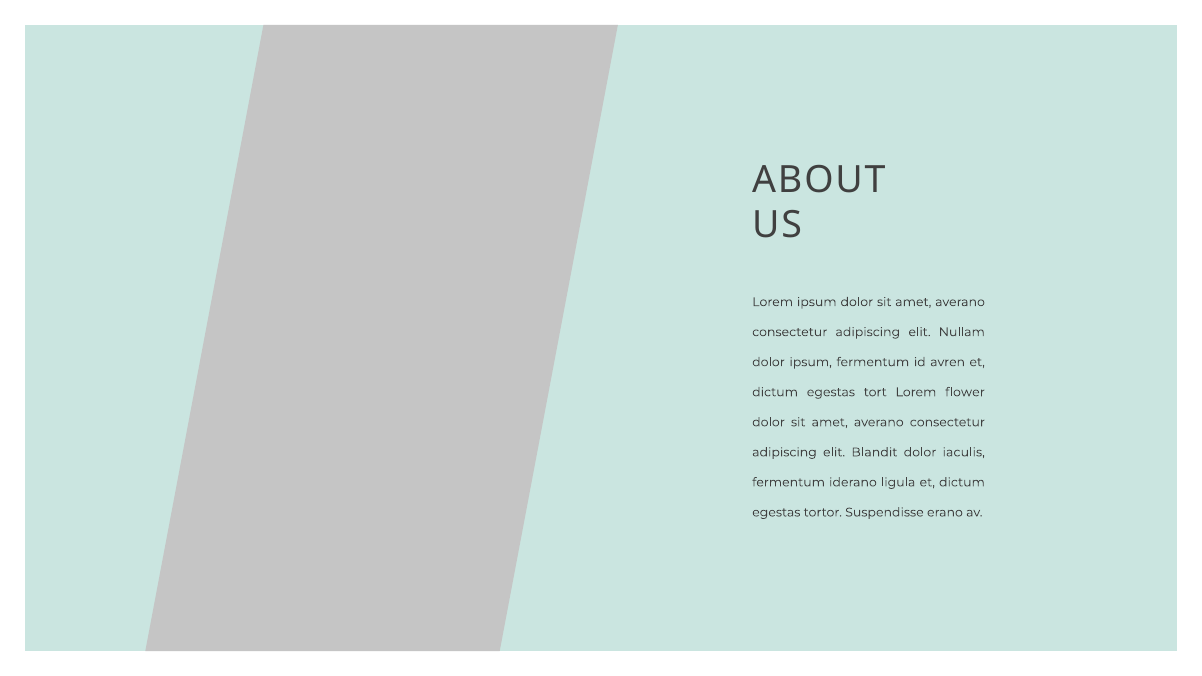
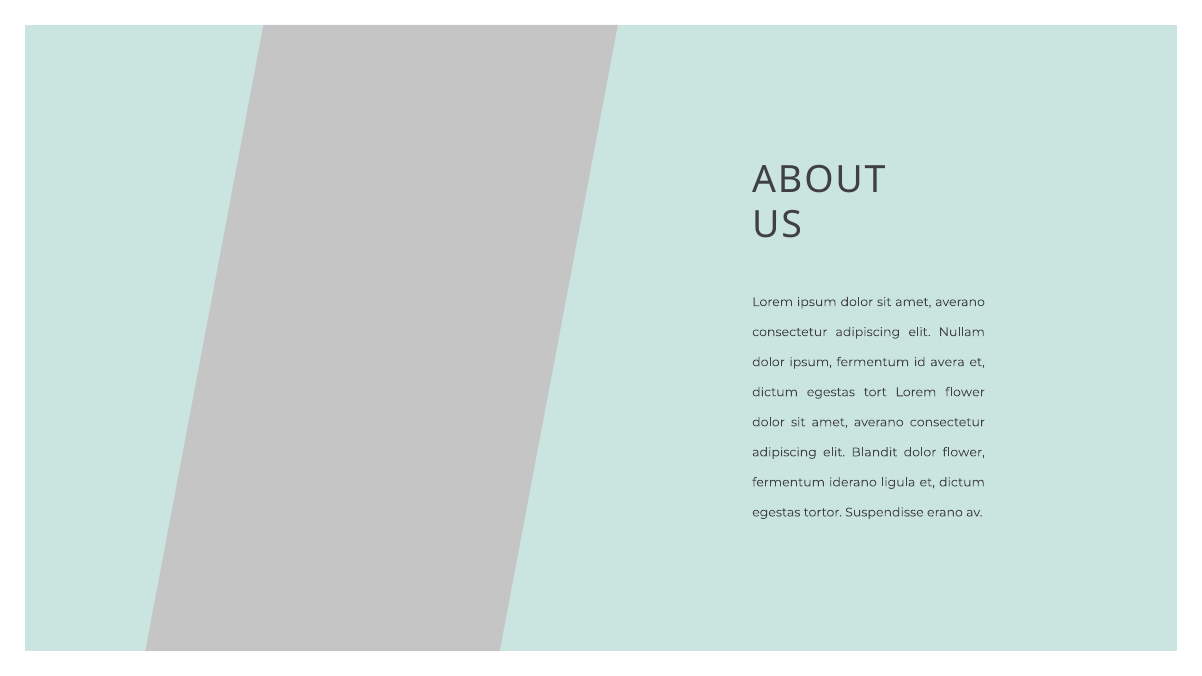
avren: avren -> avera
dolor iaculis: iaculis -> flower
